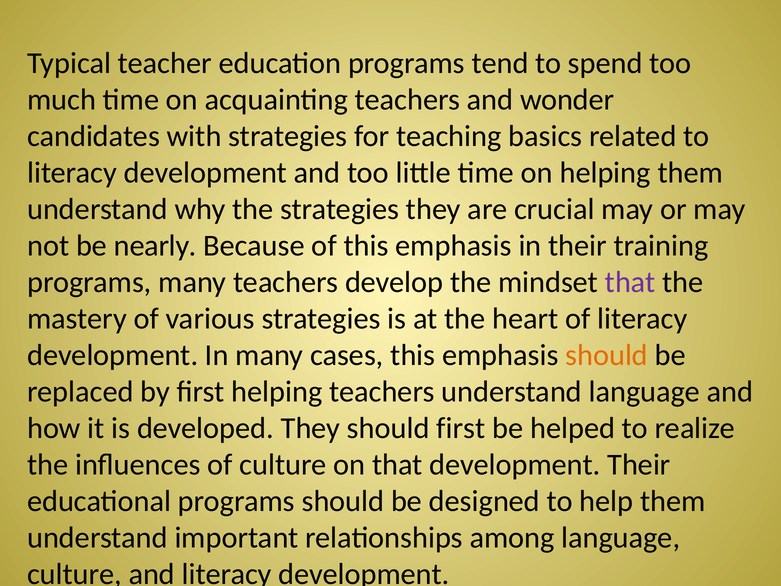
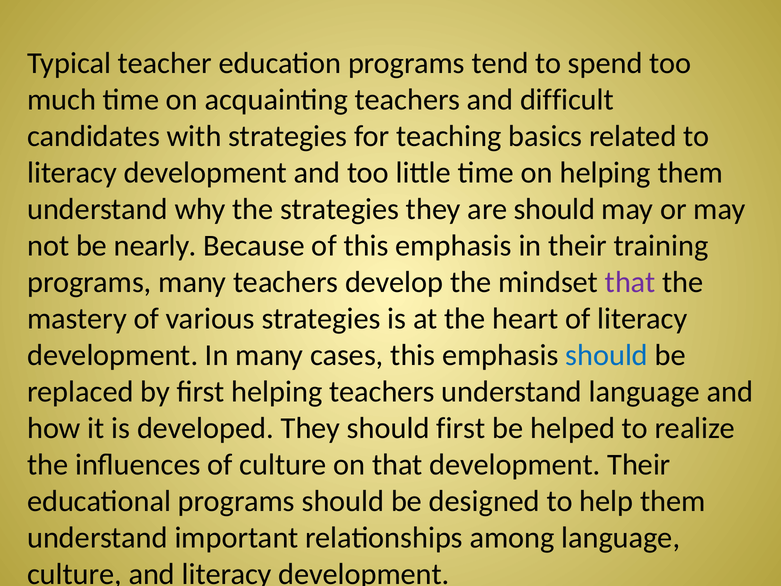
wonder: wonder -> difficult
are crucial: crucial -> should
should at (607, 355) colour: orange -> blue
